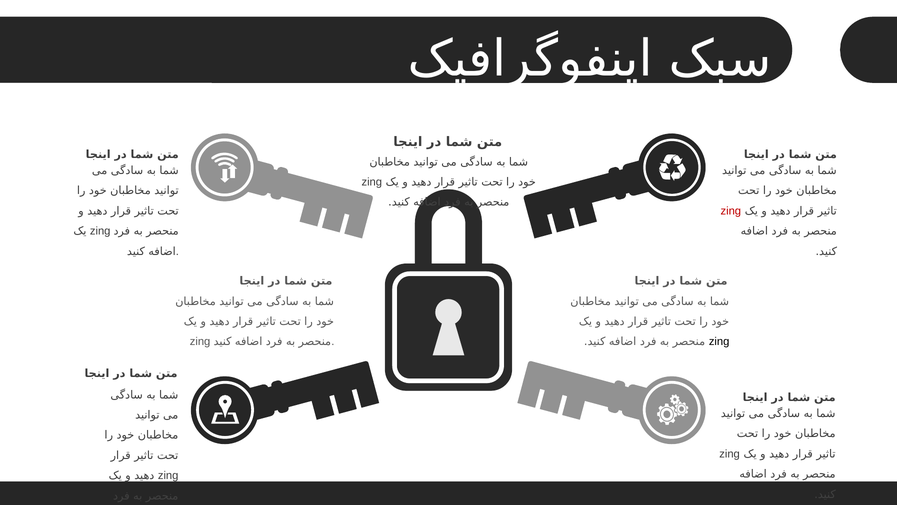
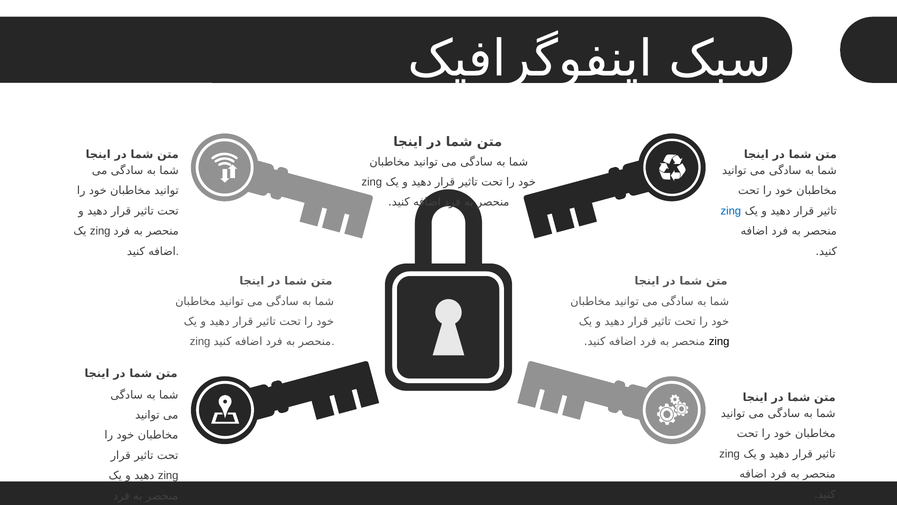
zing at (731, 211) colour: red -> blue
